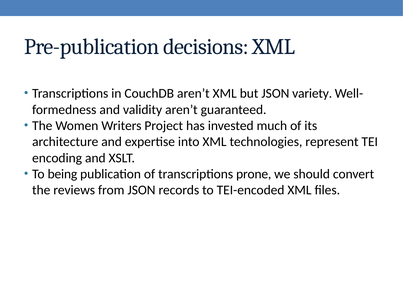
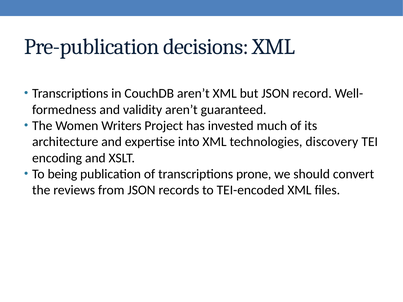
variety: variety -> record
represent: represent -> discovery
